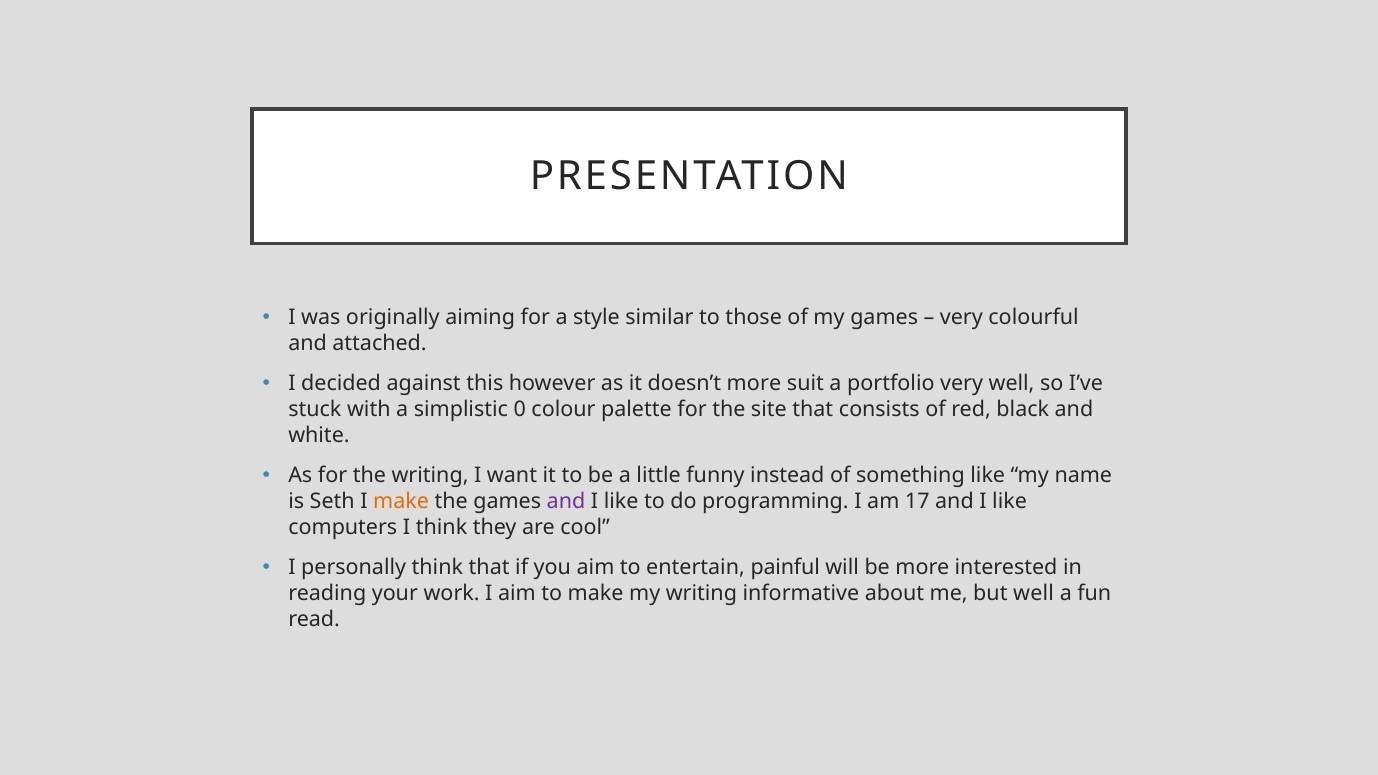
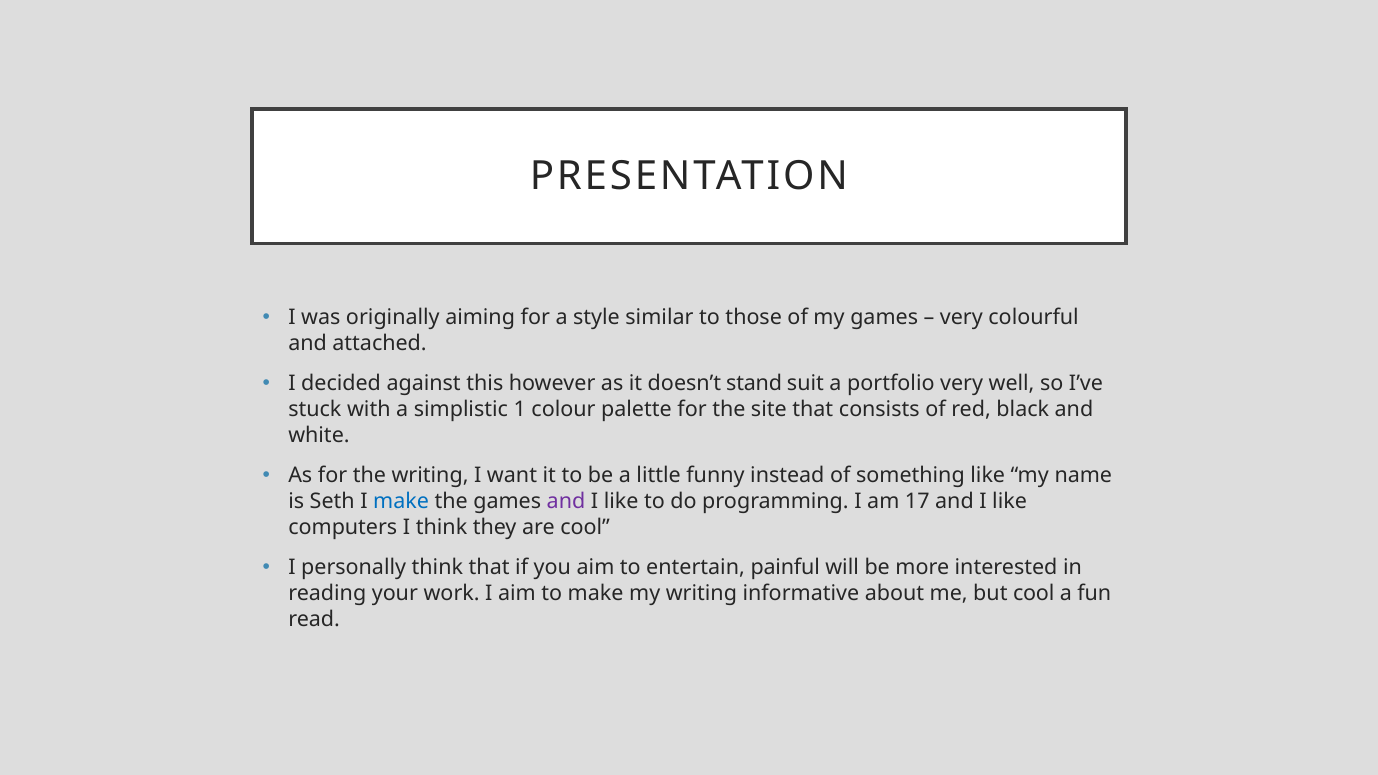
doesn’t more: more -> stand
0: 0 -> 1
make at (401, 502) colour: orange -> blue
but well: well -> cool
